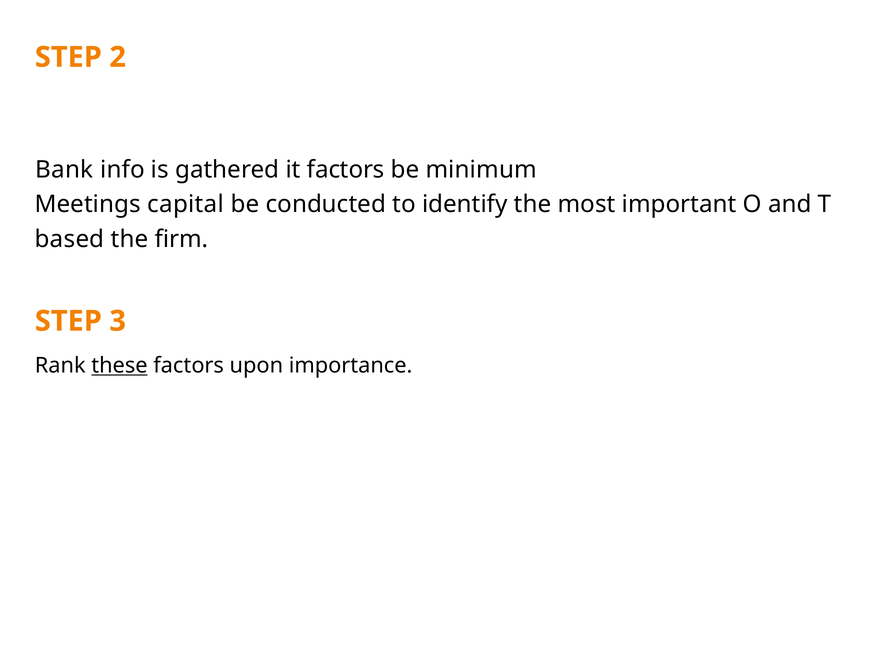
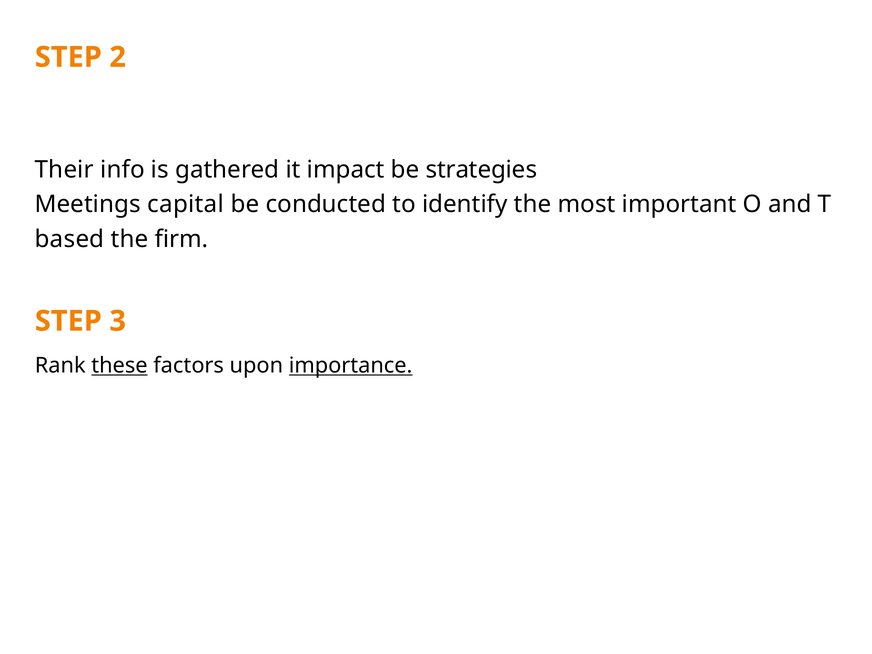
Bank: Bank -> Their
it factors: factors -> impact
minimum: minimum -> strategies
importance underline: none -> present
